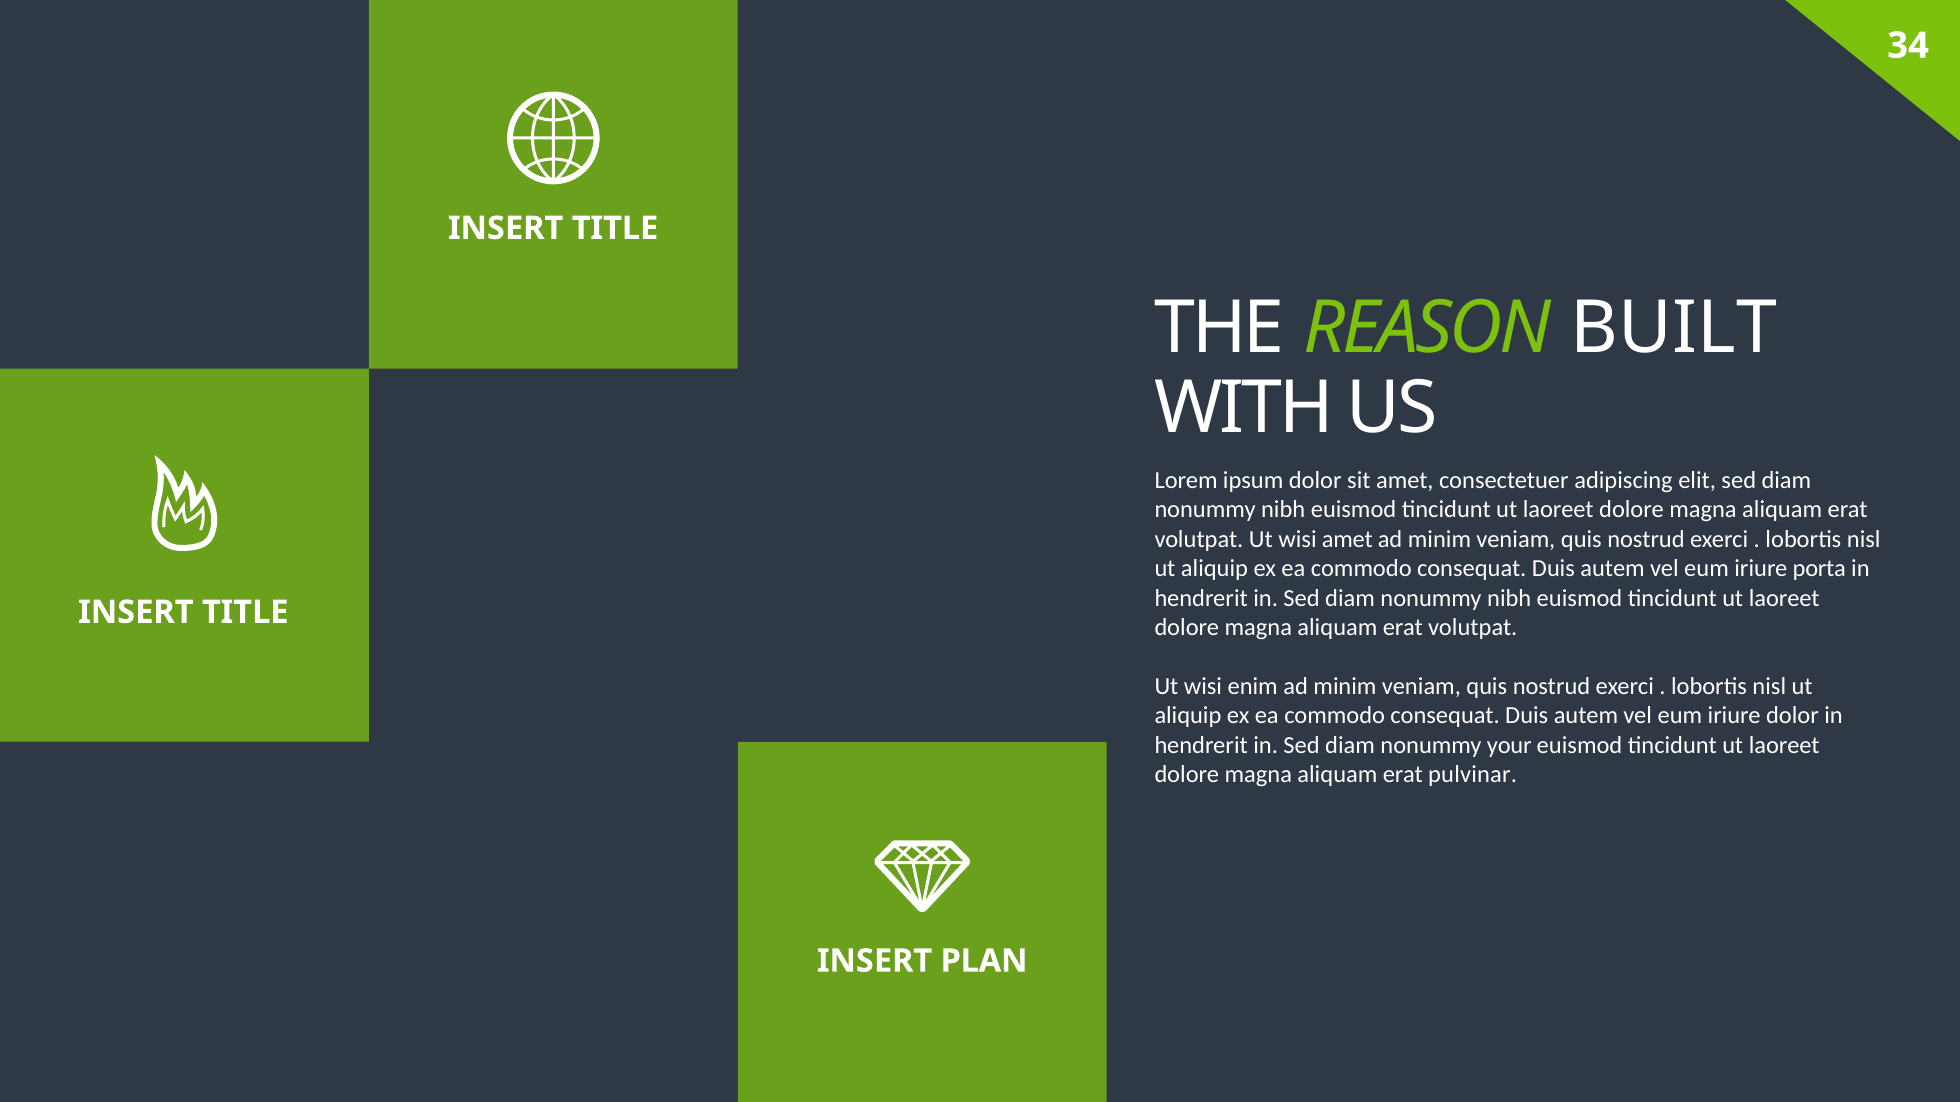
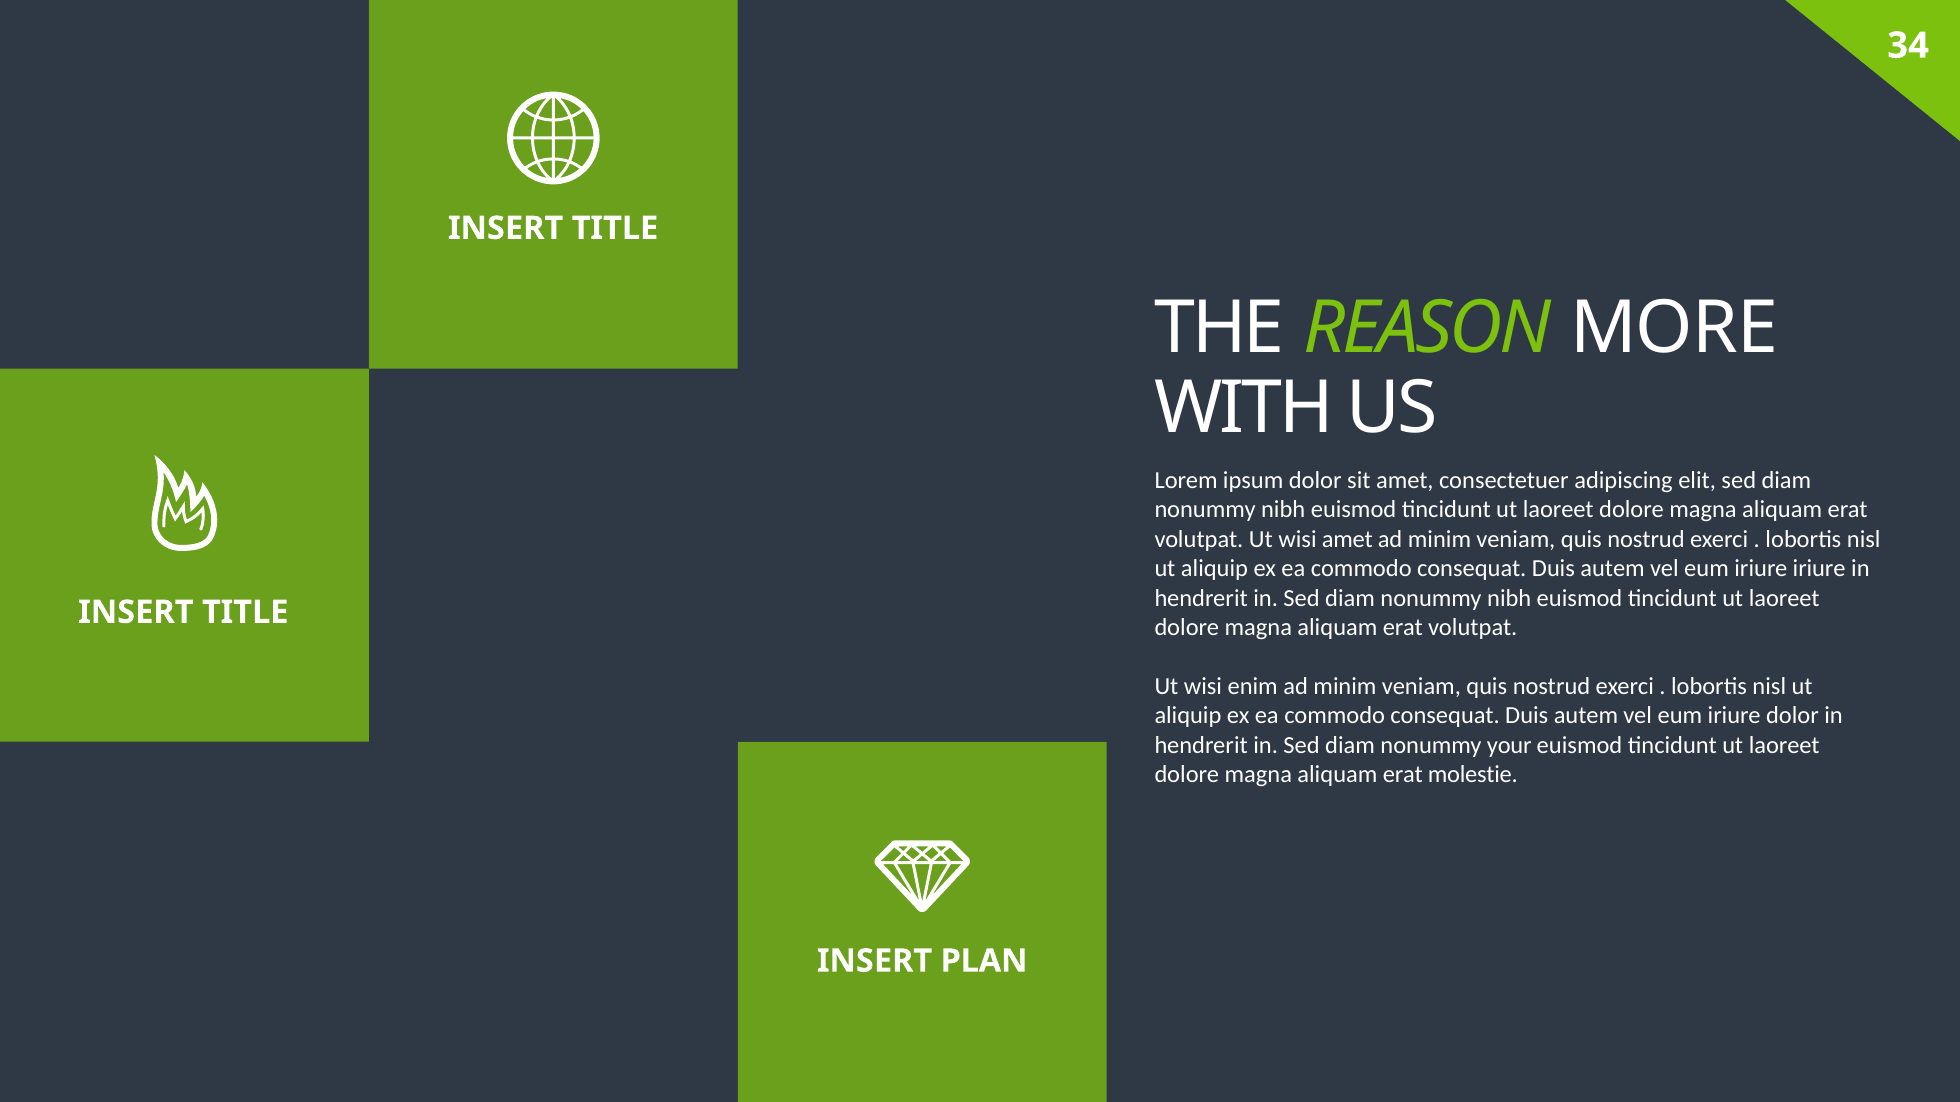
BUILT: BUILT -> MORE
iriure porta: porta -> iriure
pulvinar: pulvinar -> molestie
